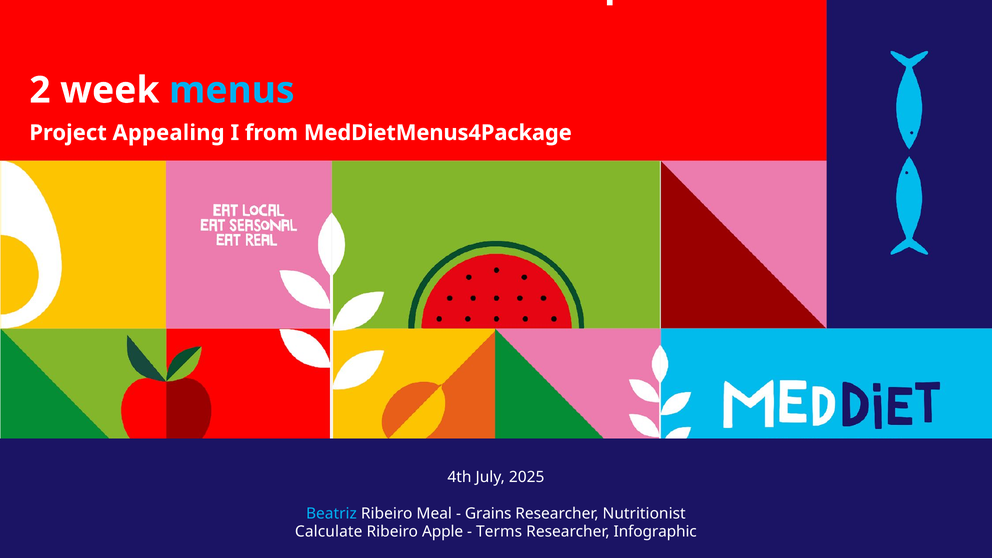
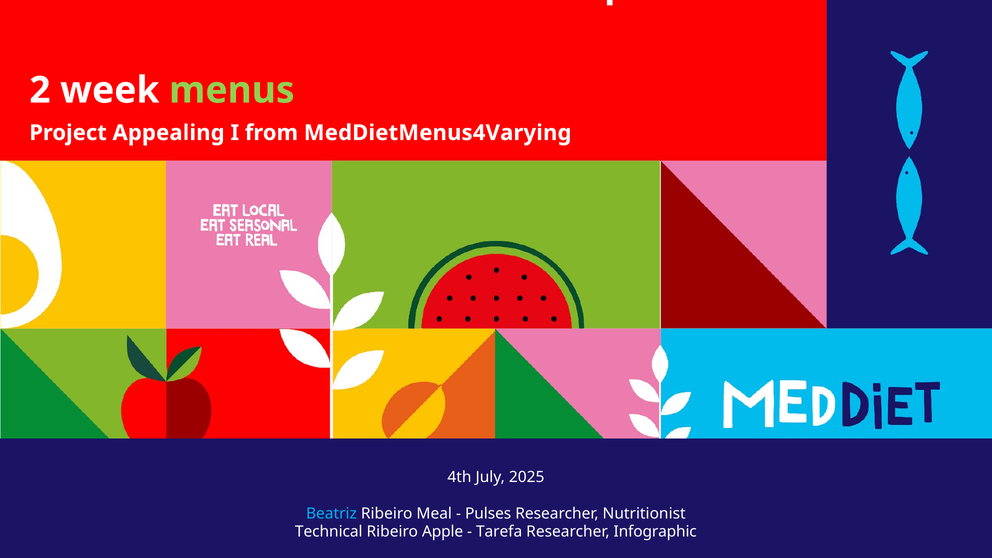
menus colour: light blue -> light green
MedDietMenus4Package: MedDietMenus4Package -> MedDietMenus4Varying
Grains: Grains -> Pulses
Calculate: Calculate -> Technical
Terms: Terms -> Tarefa
